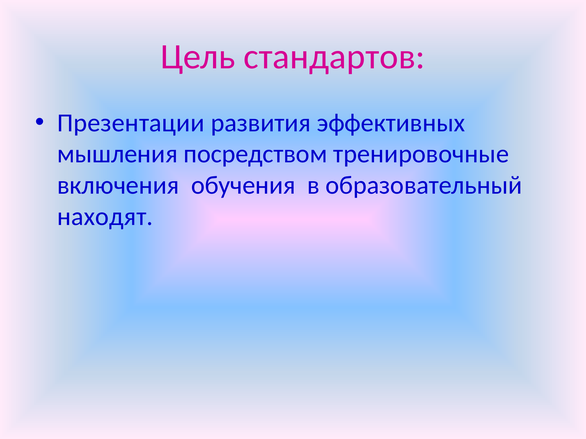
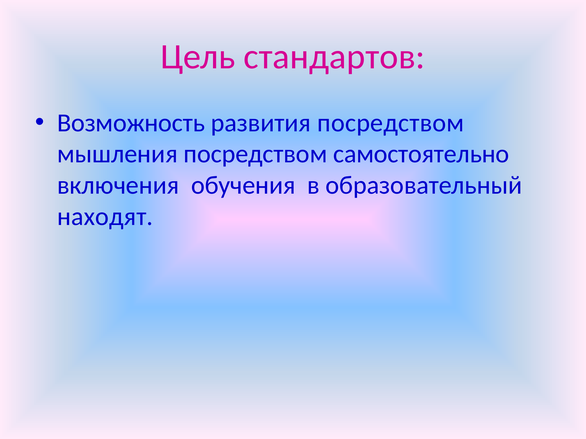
Презентации: Презентации -> Возможность
развития эффективных: эффективных -> посредством
тренировочные: тренировочные -> самостоятельно
